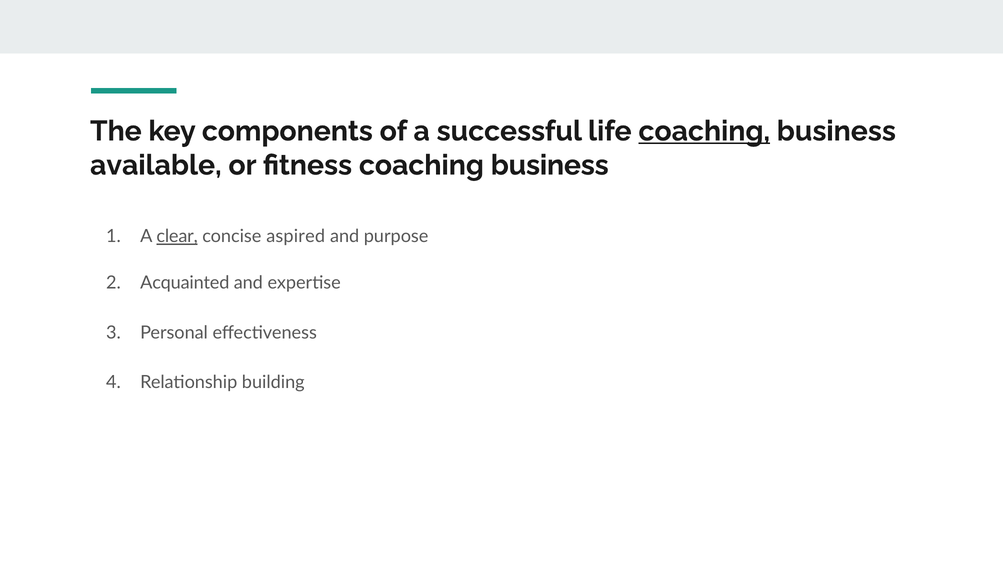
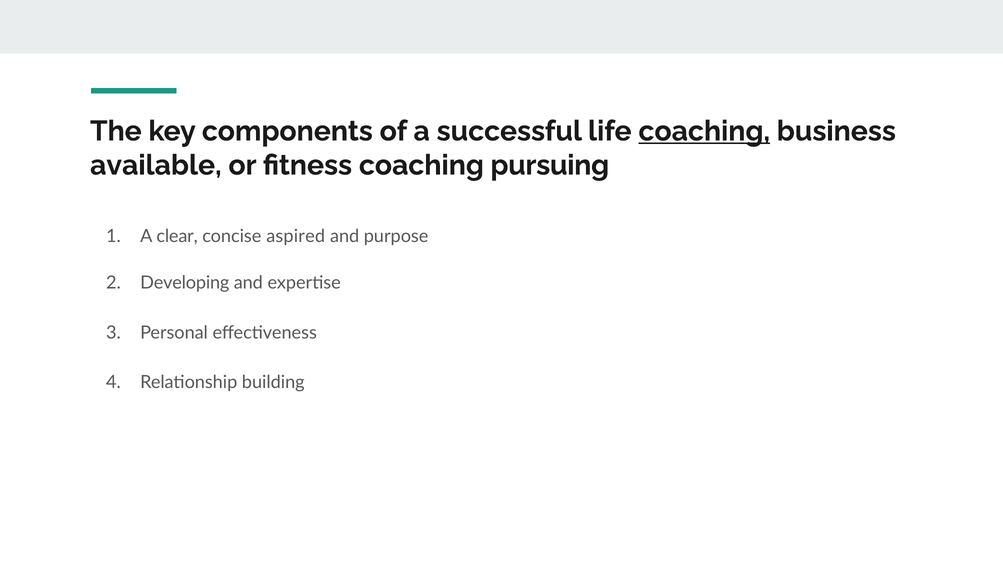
fitness coaching business: business -> pursuing
clear underline: present -> none
Acquainted: Acquainted -> Developing
